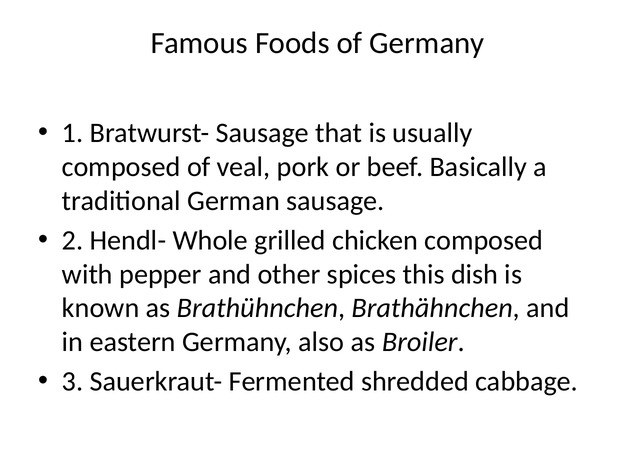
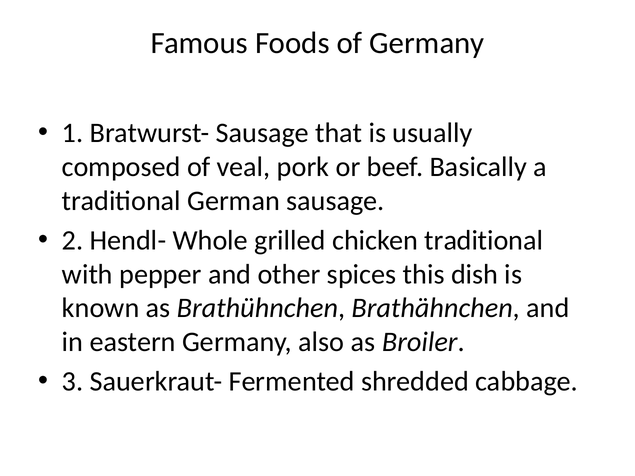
chicken composed: composed -> traditional
